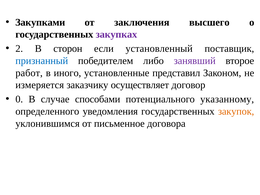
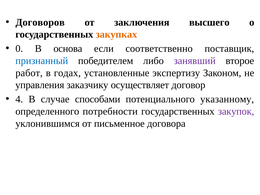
Закупками: Закупками -> Договоров
закупках colour: purple -> orange
2: 2 -> 0
сторон: сторон -> основа
установленный: установленный -> соответственно
иного: иного -> годах
представил: представил -> экспертизу
измеряется: измеряется -> управления
0: 0 -> 4
уведомления: уведомления -> потребности
закупок colour: orange -> purple
